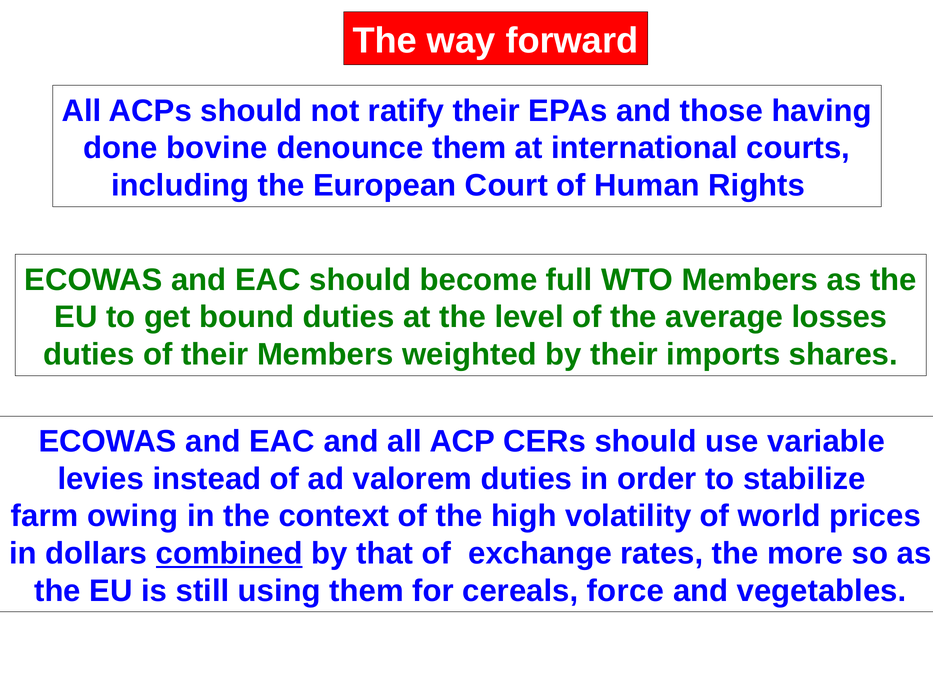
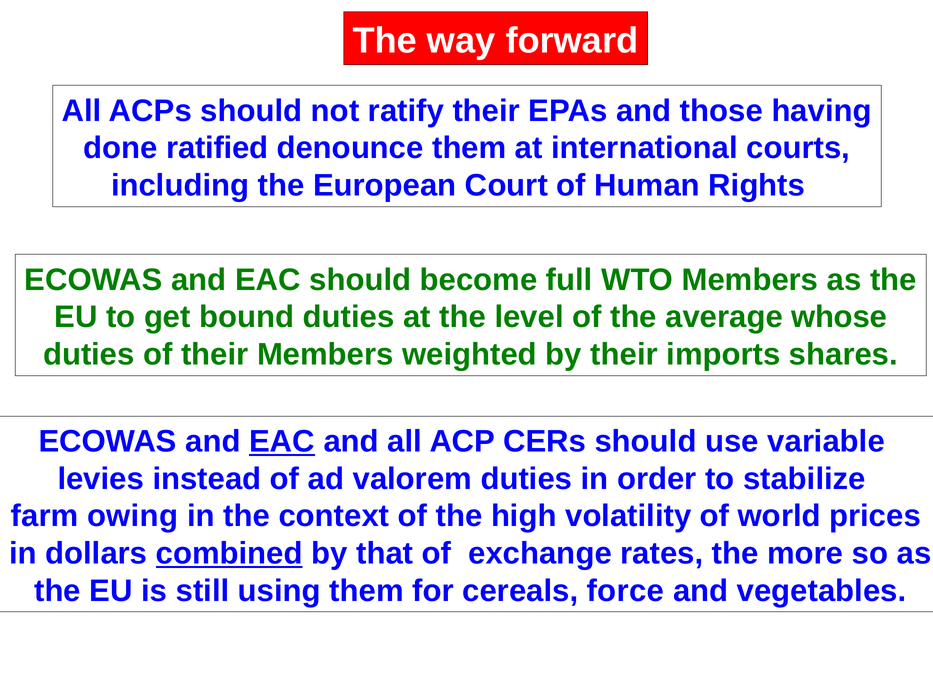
bovine: bovine -> ratified
losses: losses -> whose
EAC at (282, 441) underline: none -> present
